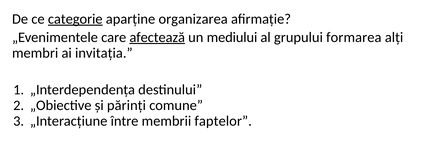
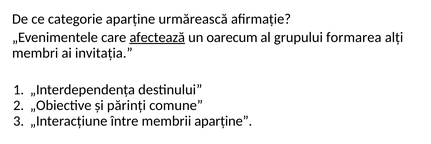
categorie underline: present -> none
organizarea: organizarea -> urmărească
mediului: mediului -> oarecum
membrii faptelor: faptelor -> aparține
